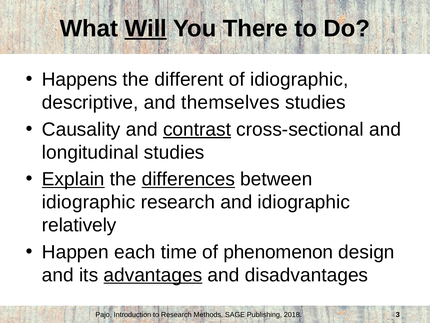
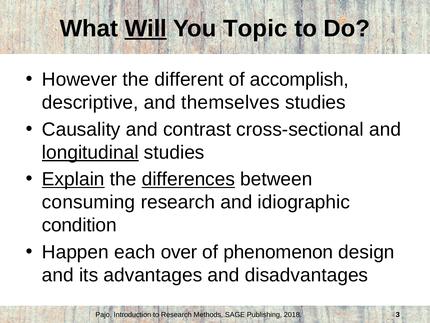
There: There -> Topic
Happens: Happens -> However
of idiographic: idiographic -> accomplish
contrast underline: present -> none
longitudinal underline: none -> present
idiographic at (89, 202): idiographic -> consuming
relatively: relatively -> condition
time: time -> over
advantages underline: present -> none
